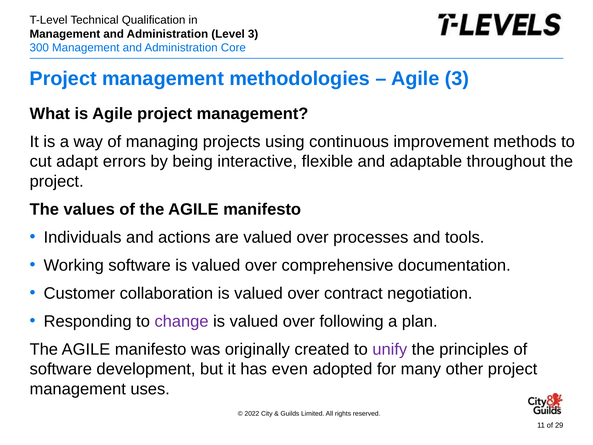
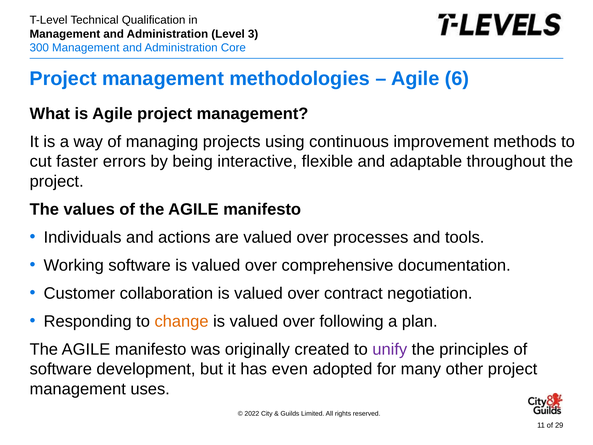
Agile 3: 3 -> 6
adapt: adapt -> faster
change colour: purple -> orange
